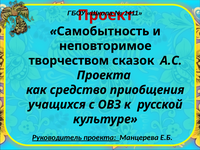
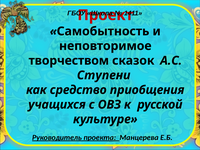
Проекта at (104, 75): Проекта -> Ступени
